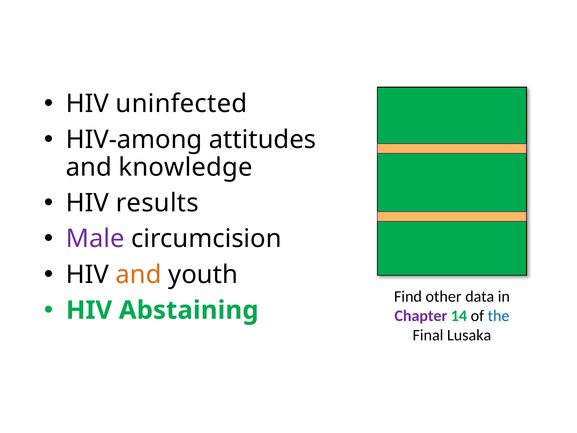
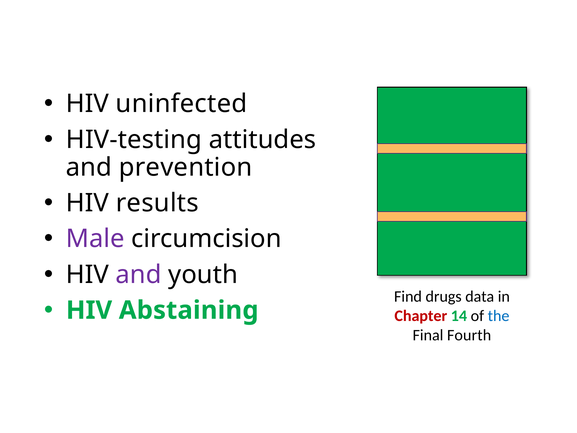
HIV-among: HIV-among -> HIV-testing
knowledge: knowledge -> prevention
and at (139, 274) colour: orange -> purple
other: other -> drugs
Chapter colour: purple -> red
Lusaka: Lusaka -> Fourth
